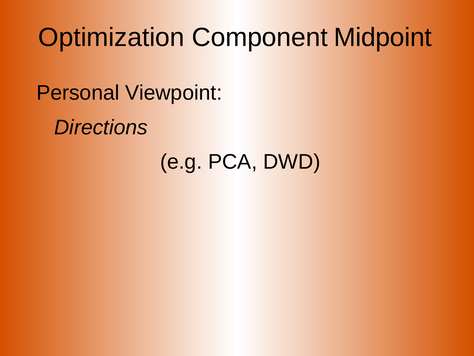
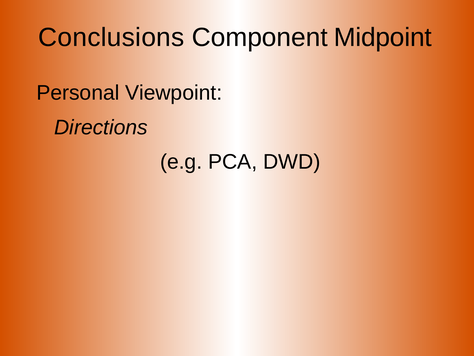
Optimization: Optimization -> Conclusions
